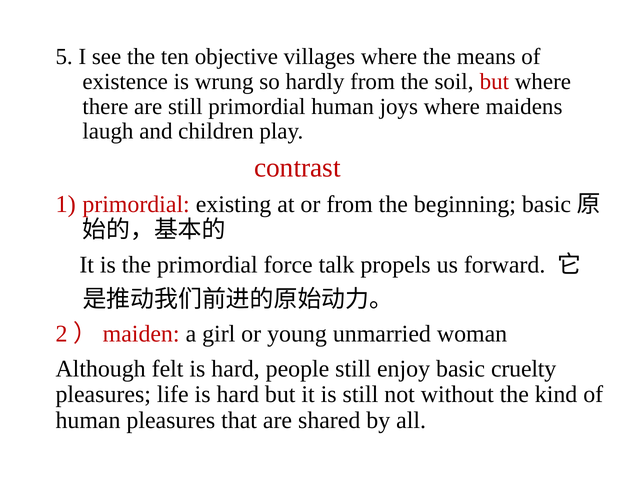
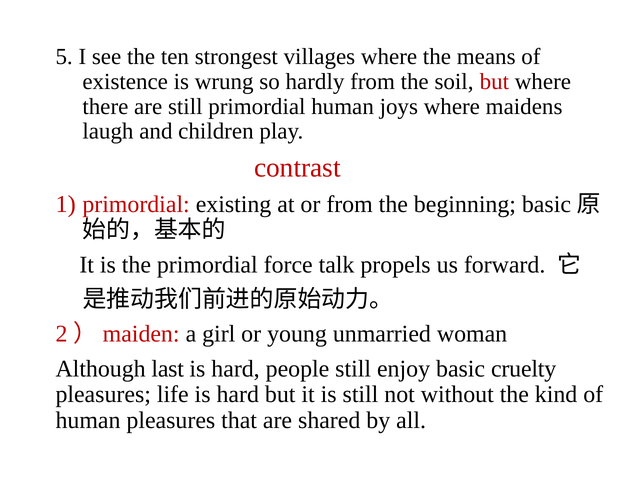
objective: objective -> strongest
felt: felt -> last
